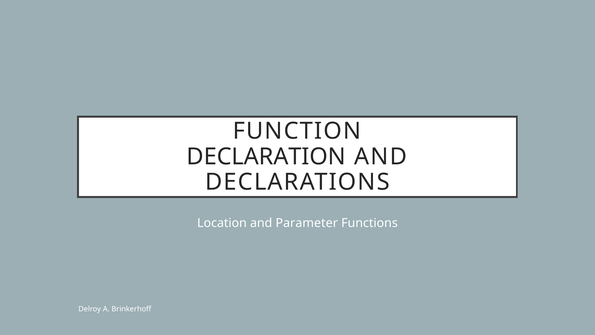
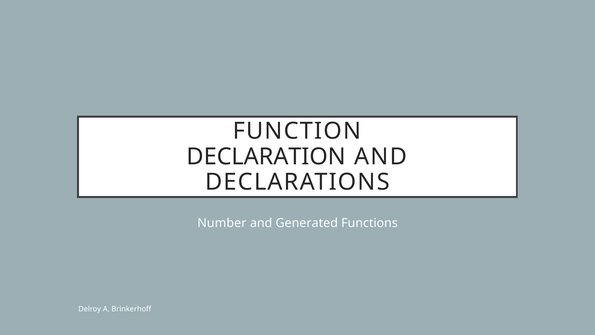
Location: Location -> Number
Parameter: Parameter -> Generated
